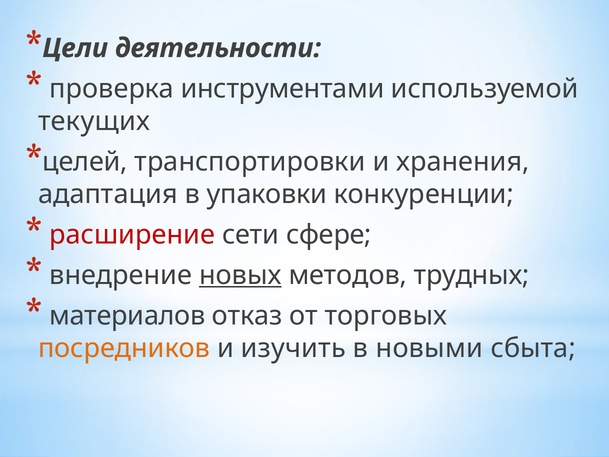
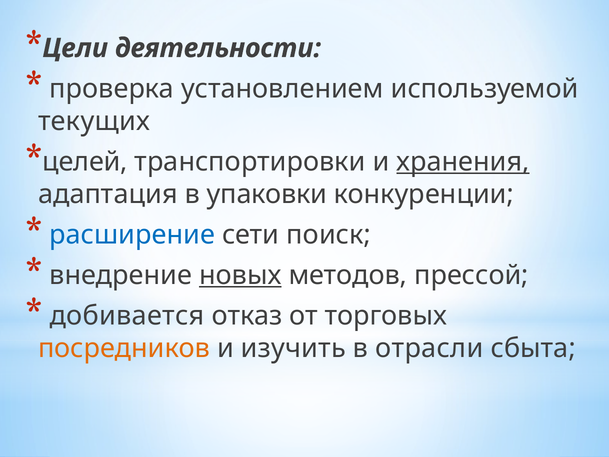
инструментами: инструментами -> установлением
хранения underline: none -> present
расширение colour: red -> blue
сфере: сфере -> поиск
трудных: трудных -> прессой
материалов: материалов -> добивается
новыми: новыми -> отрасли
